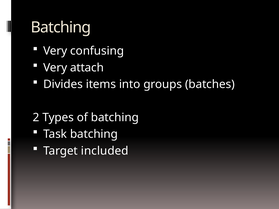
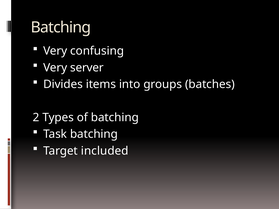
attach: attach -> server
